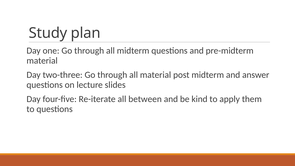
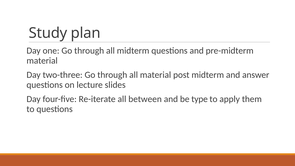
kind: kind -> type
